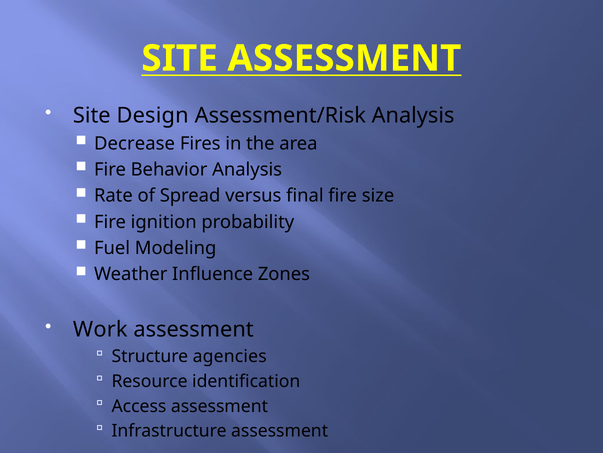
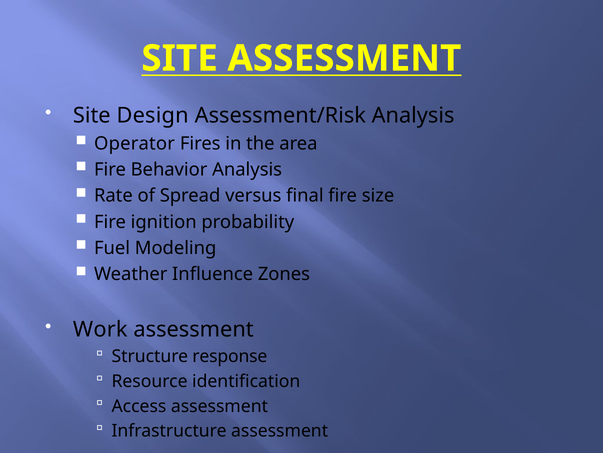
Decrease: Decrease -> Operator
agencies: agencies -> response
